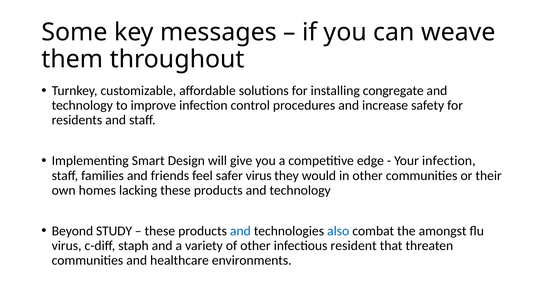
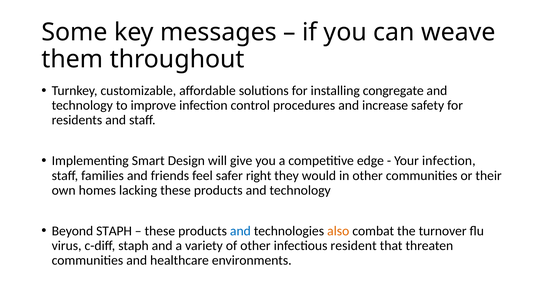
safer virus: virus -> right
Beyond STUDY: STUDY -> STAPH
also colour: blue -> orange
amongst: amongst -> turnover
